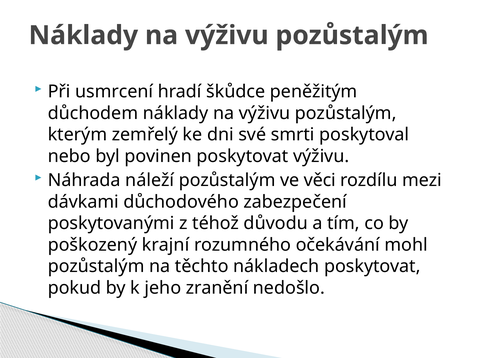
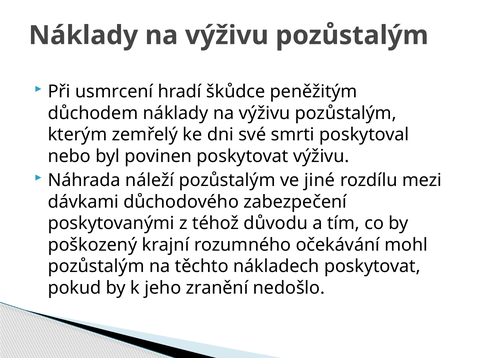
věci: věci -> jiné
